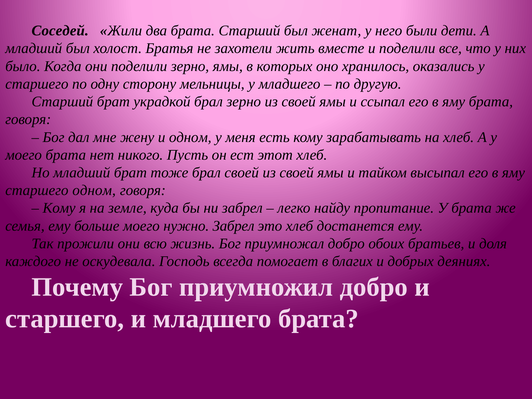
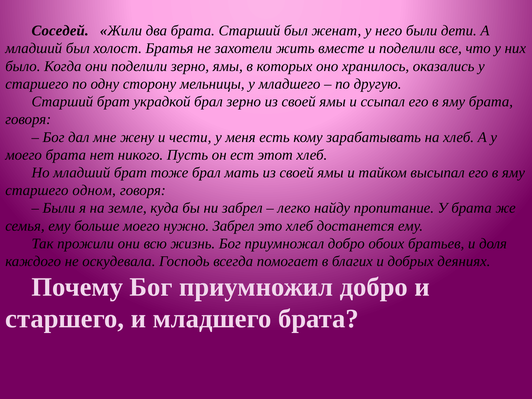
и одном: одном -> чести
брал своей: своей -> мать
Кому at (59, 208): Кому -> Были
